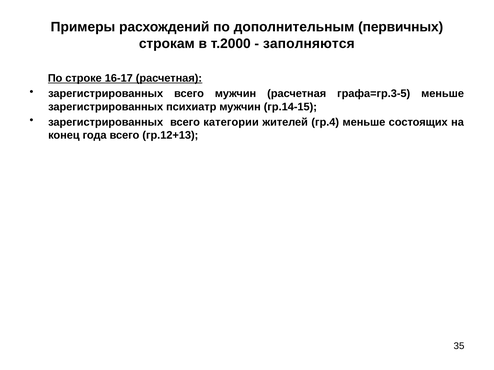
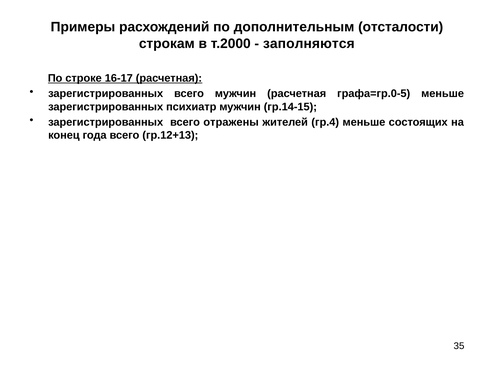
первичных: первичных -> отсталости
графа=гр.3-5: графа=гр.3-5 -> графа=гр.0-5
категории: категории -> отражены
